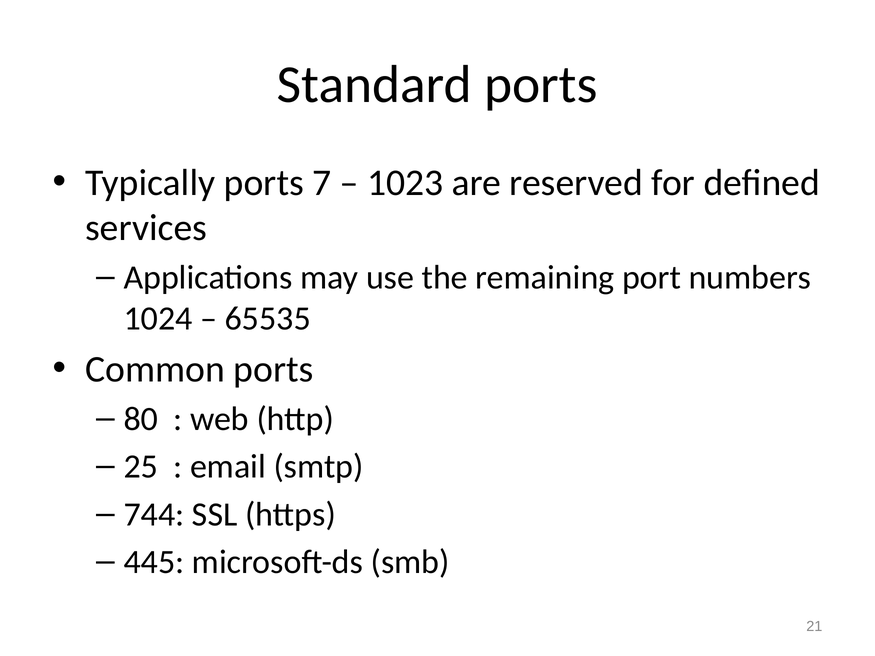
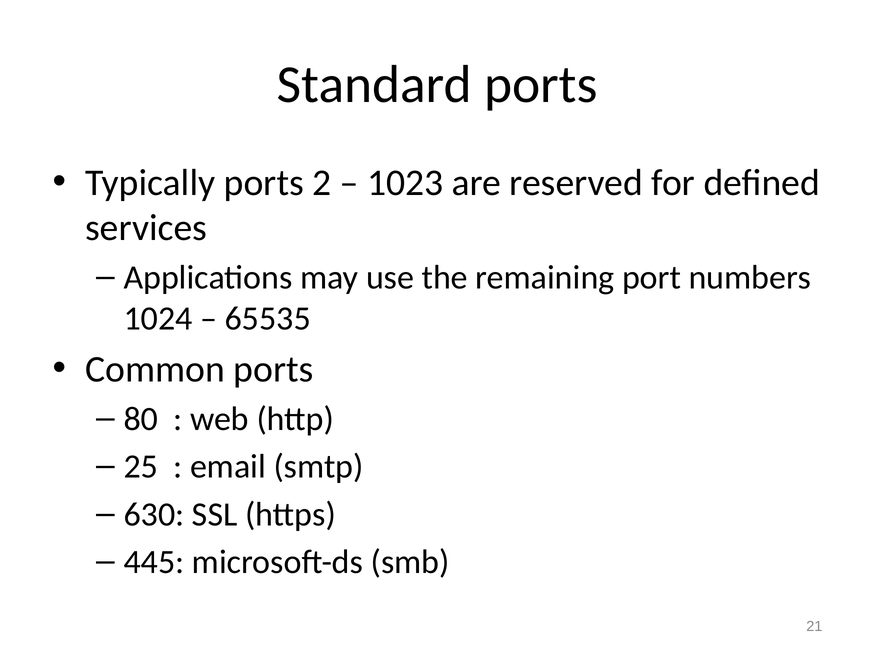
7: 7 -> 2
744: 744 -> 630
